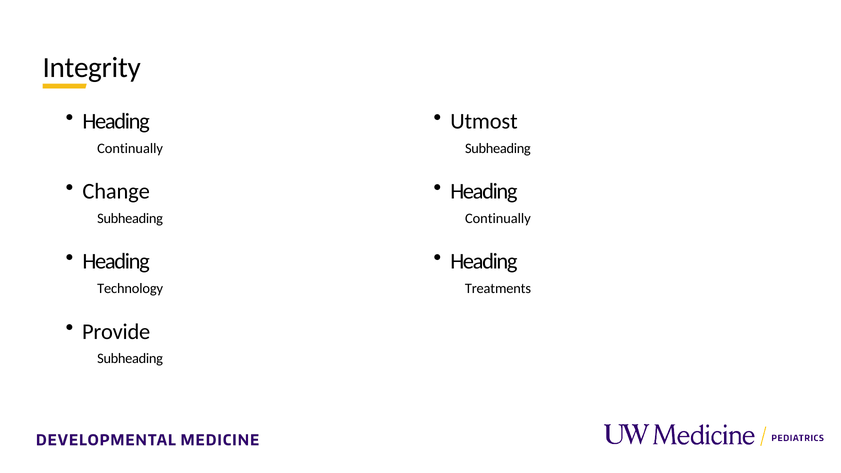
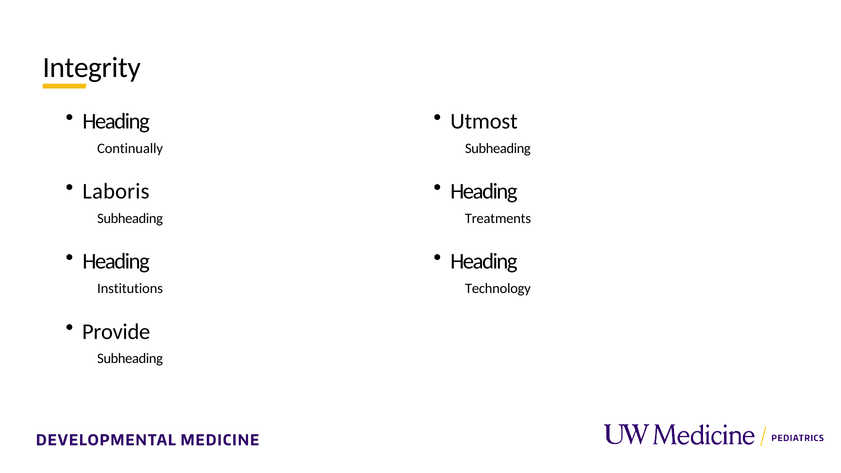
Change: Change -> Laboris
Continually at (498, 218): Continually -> Treatments
Technology: Technology -> Institutions
Treatments: Treatments -> Technology
